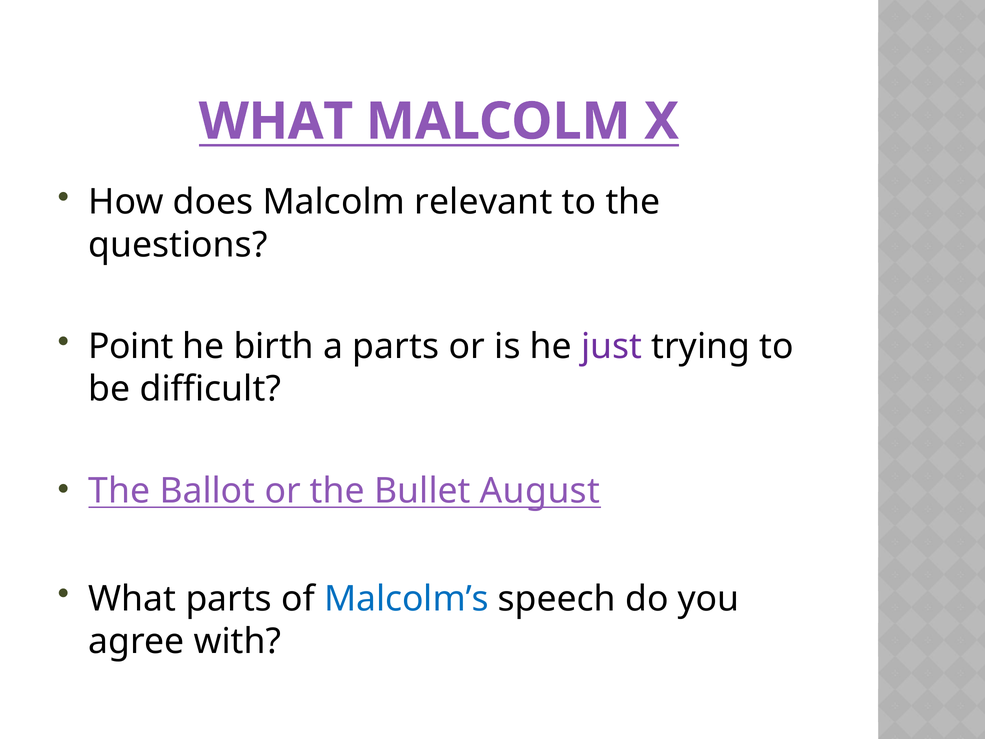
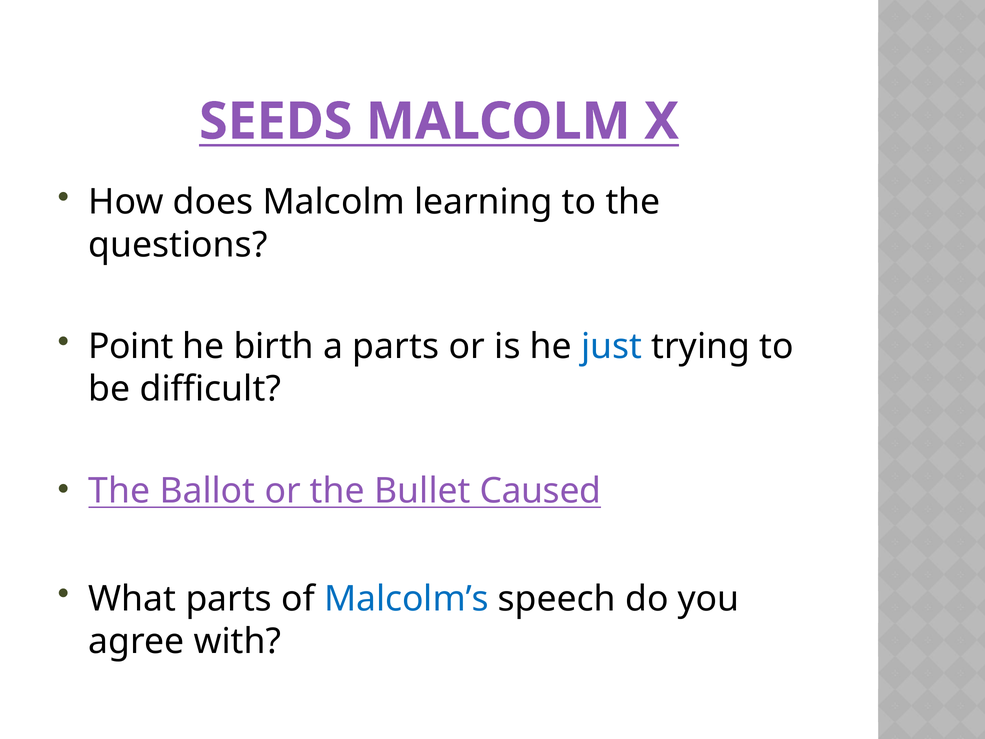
WHAT at (276, 121): WHAT -> SEEDS
relevant: relevant -> learning
just colour: purple -> blue
August: August -> Caused
